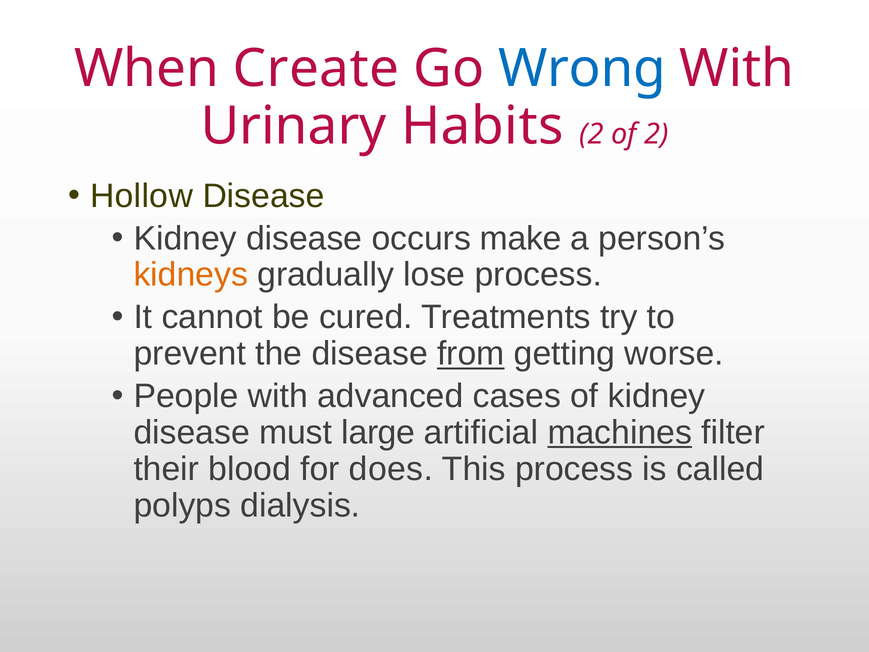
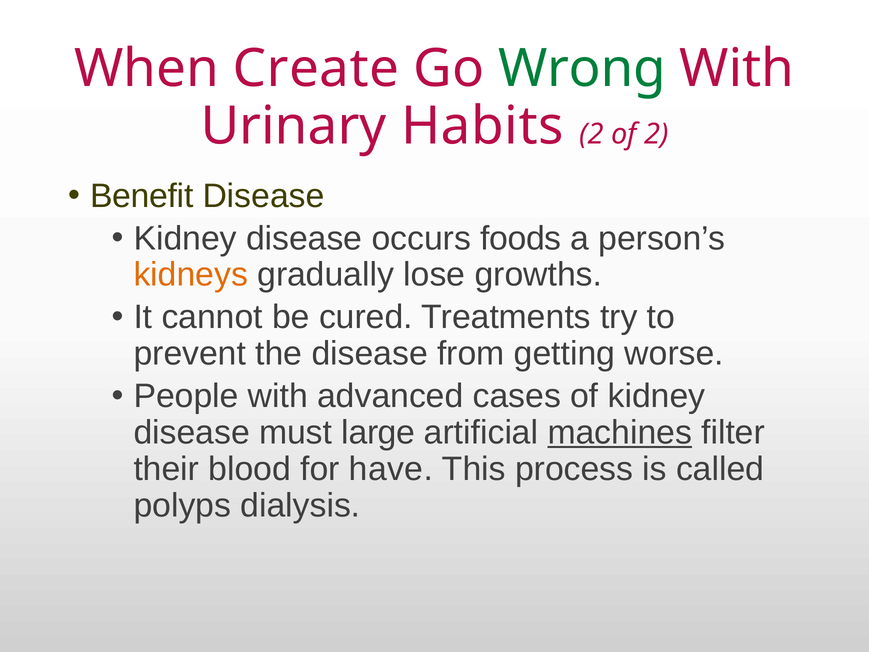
Wrong colour: blue -> green
Hollow: Hollow -> Benefit
make: make -> foods
lose process: process -> growths
from underline: present -> none
does: does -> have
